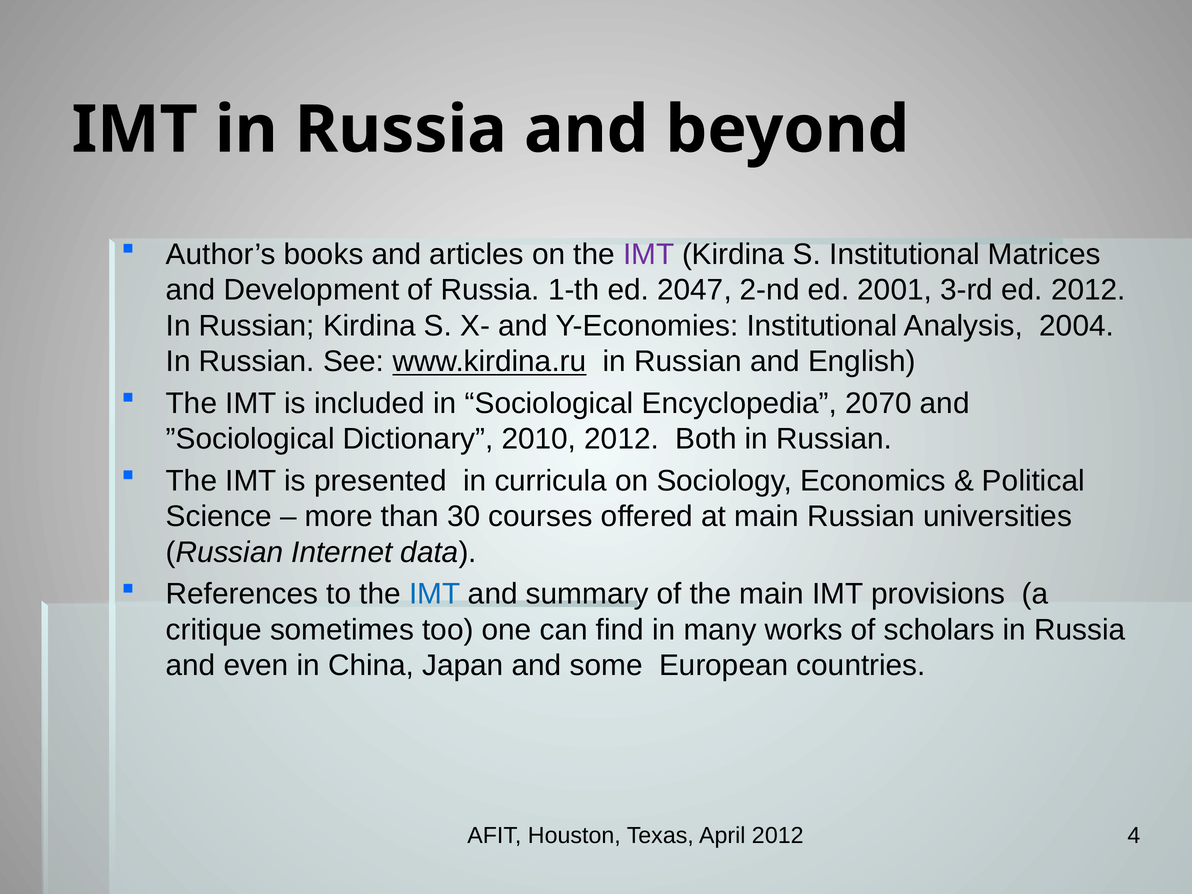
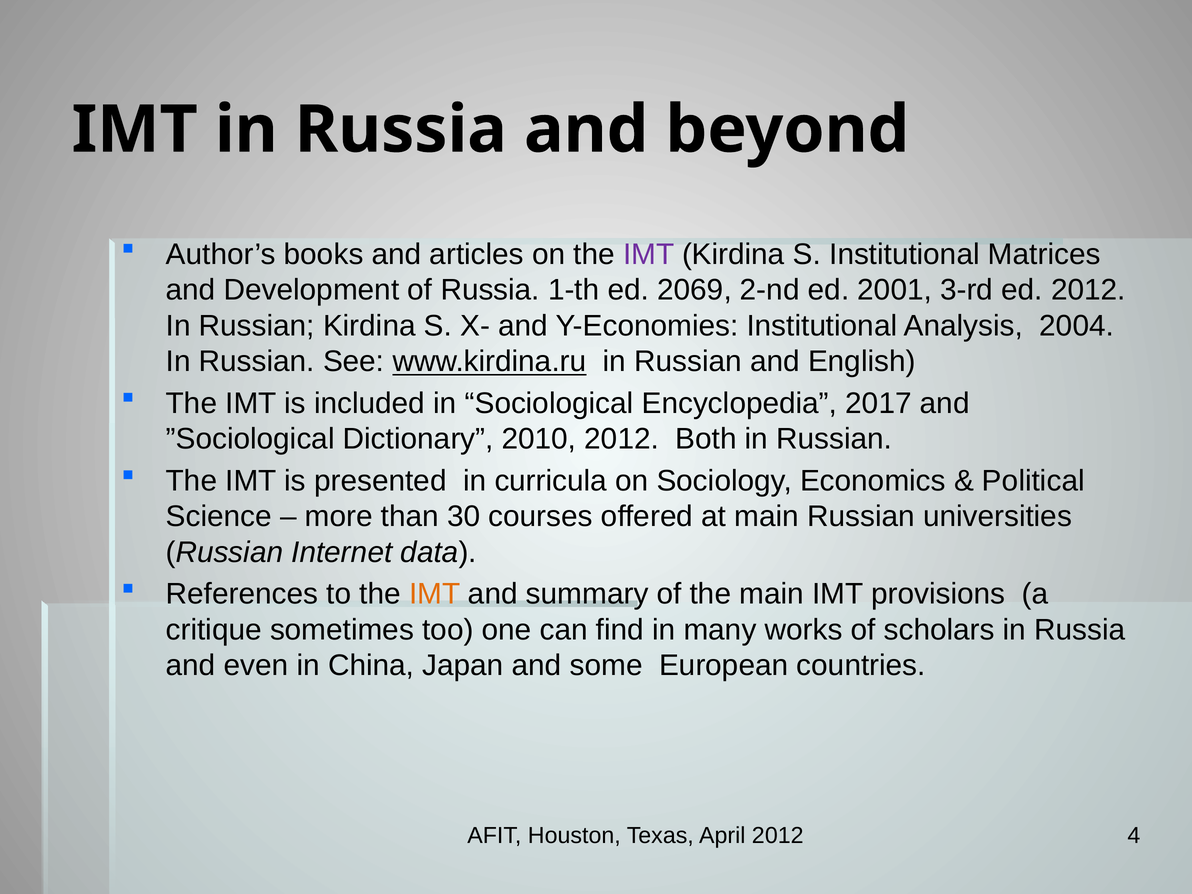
2047: 2047 -> 2069
2070: 2070 -> 2017
IMT at (435, 594) colour: blue -> orange
